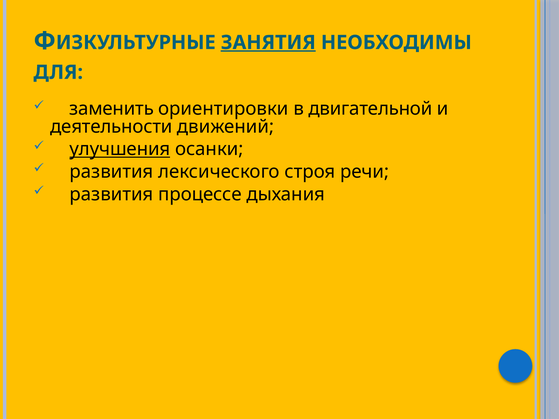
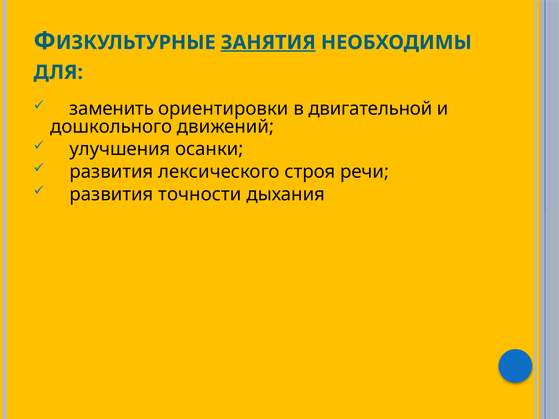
деятельности: деятельности -> дошкольного
улучшения underline: present -> none
процессе: процессе -> точности
